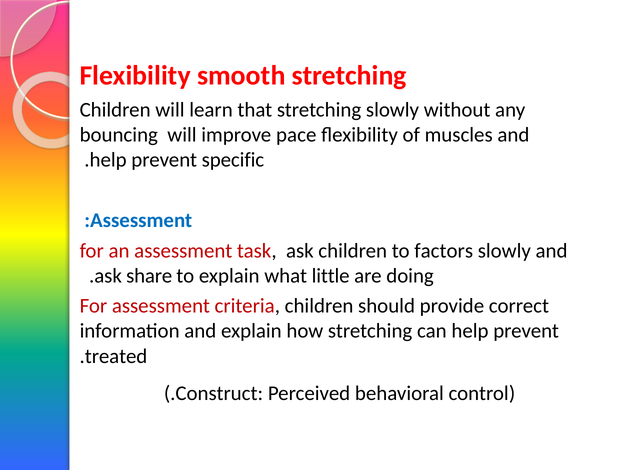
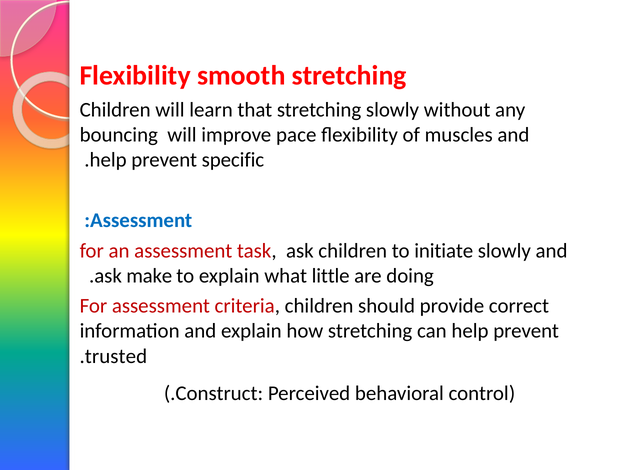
factors: factors -> initiate
share: share -> make
treated: treated -> trusted
